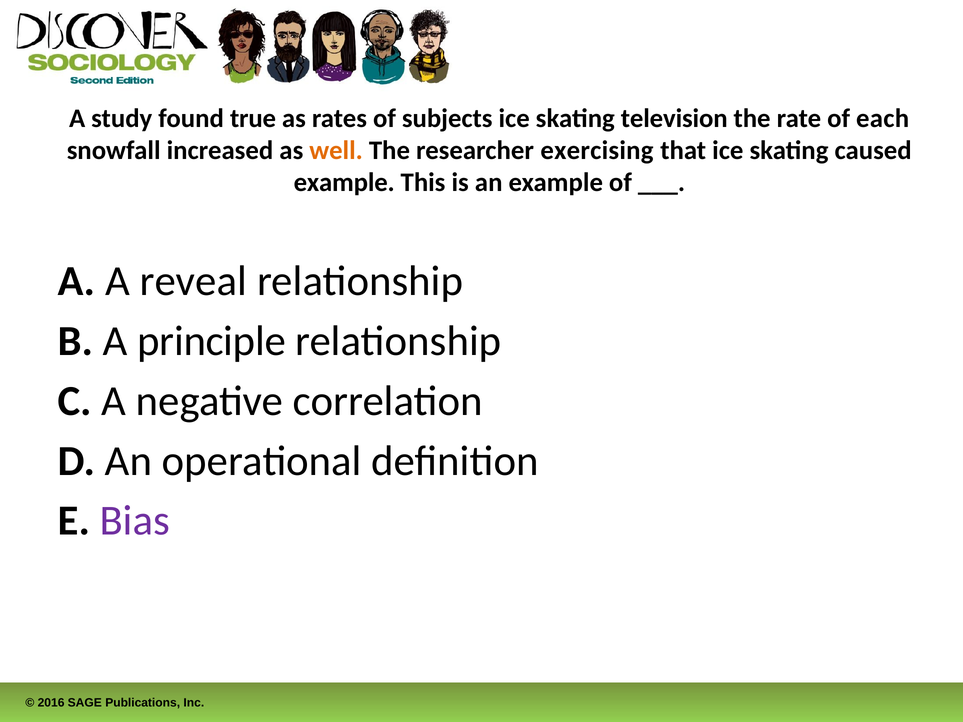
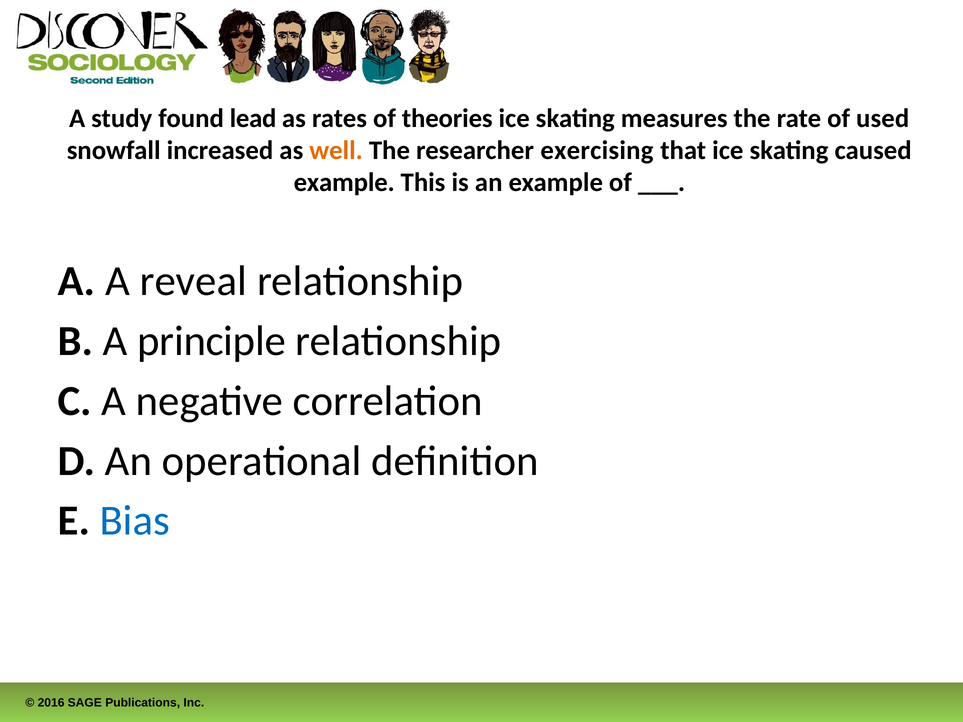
true: true -> lead
subjects: subjects -> theories
television: television -> measures
each: each -> used
Bias colour: purple -> blue
